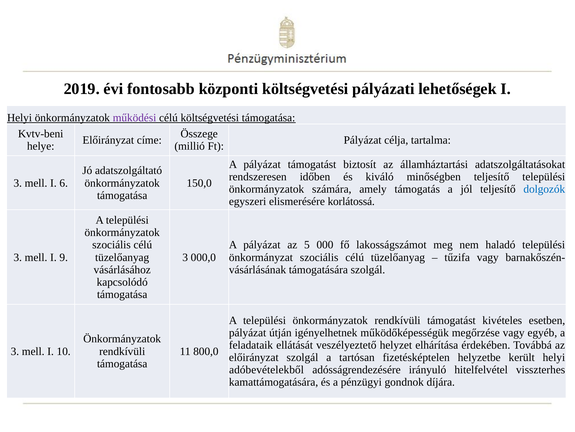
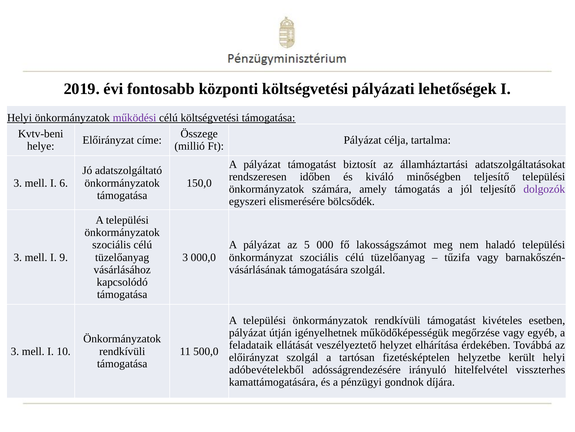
dolgozók colour: blue -> purple
korlátossá: korlátossá -> bölcsődék
800,0: 800,0 -> 500,0
